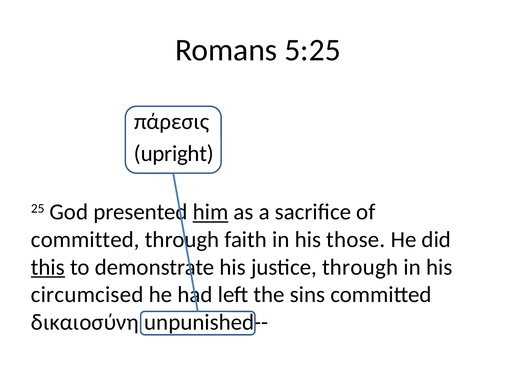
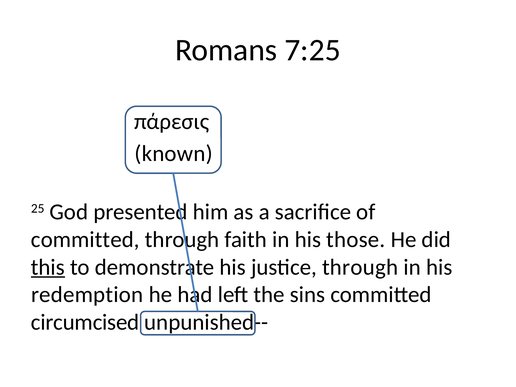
5:25: 5:25 -> 7:25
upright: upright -> known
him underline: present -> none
circumcised: circumcised -> redemption
δικαιοσύνη: δικαιοσύνη -> circumcised
